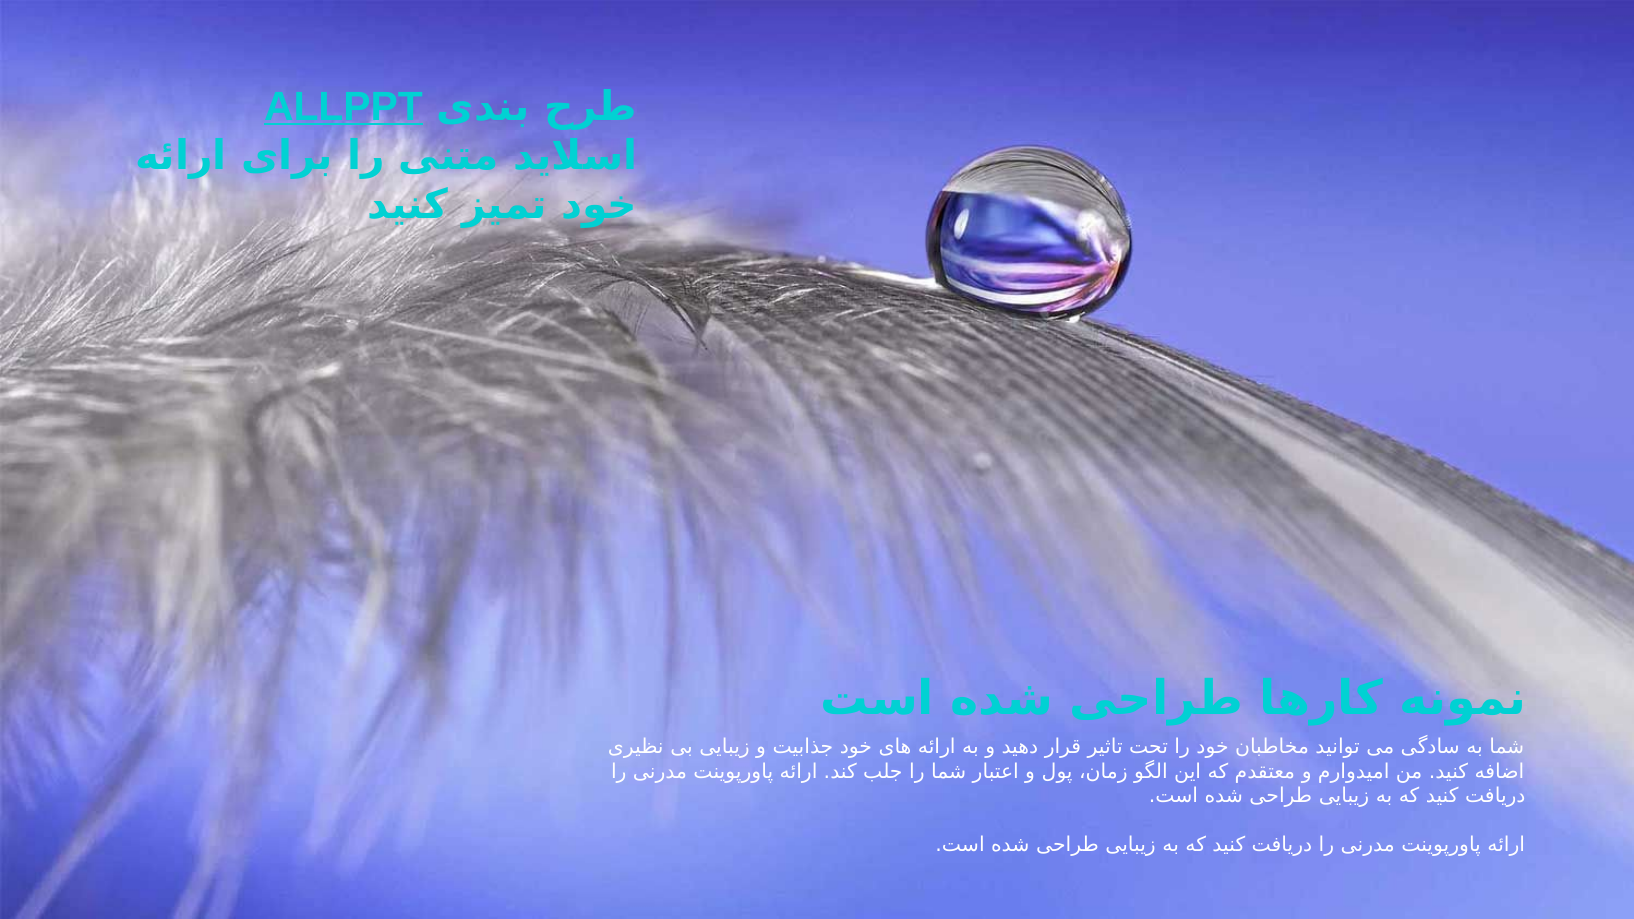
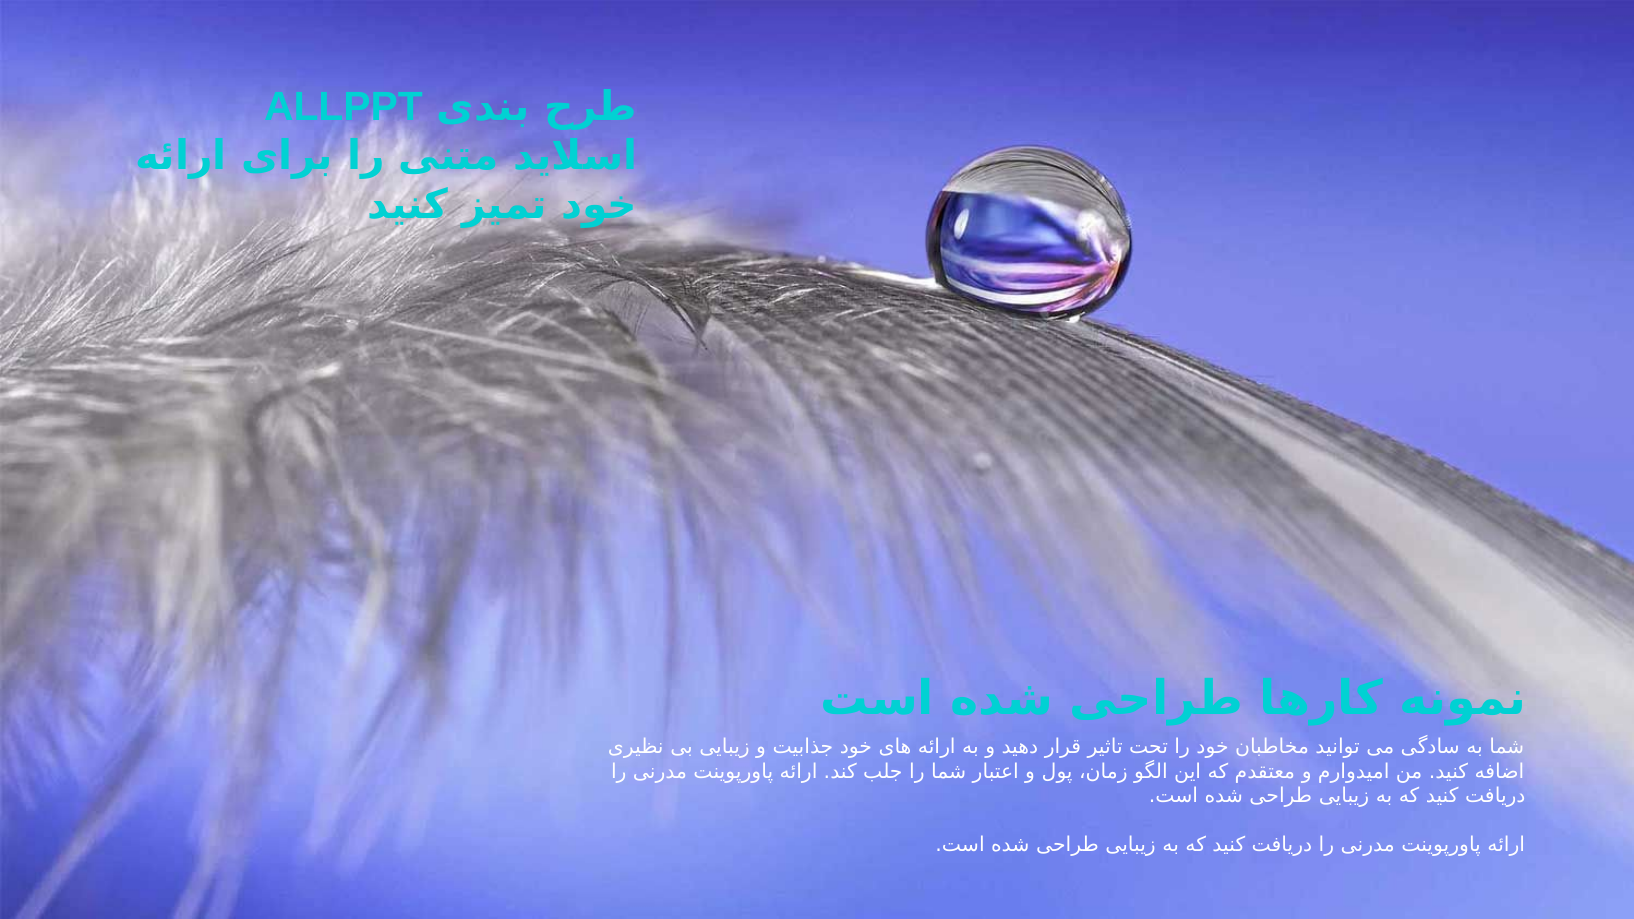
ALLPPT underline: present -> none
